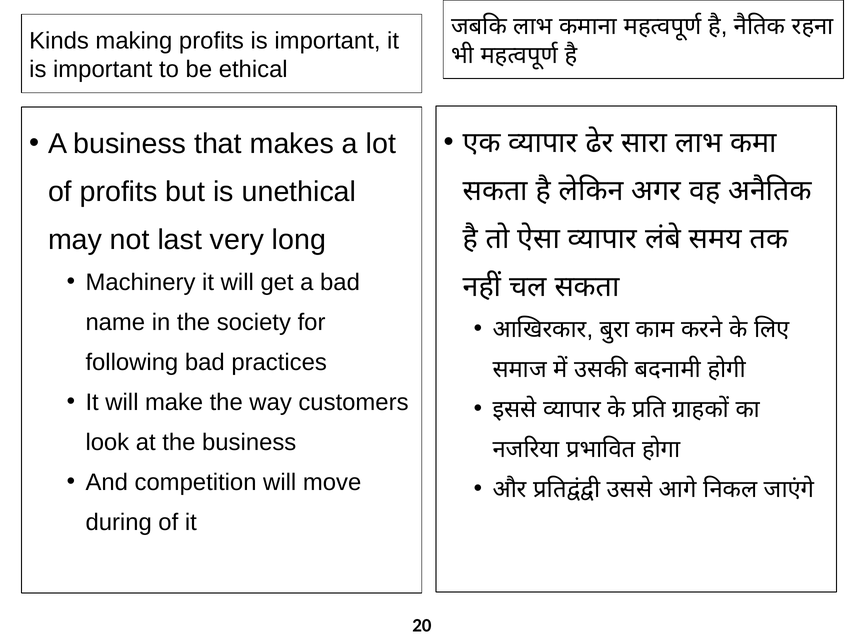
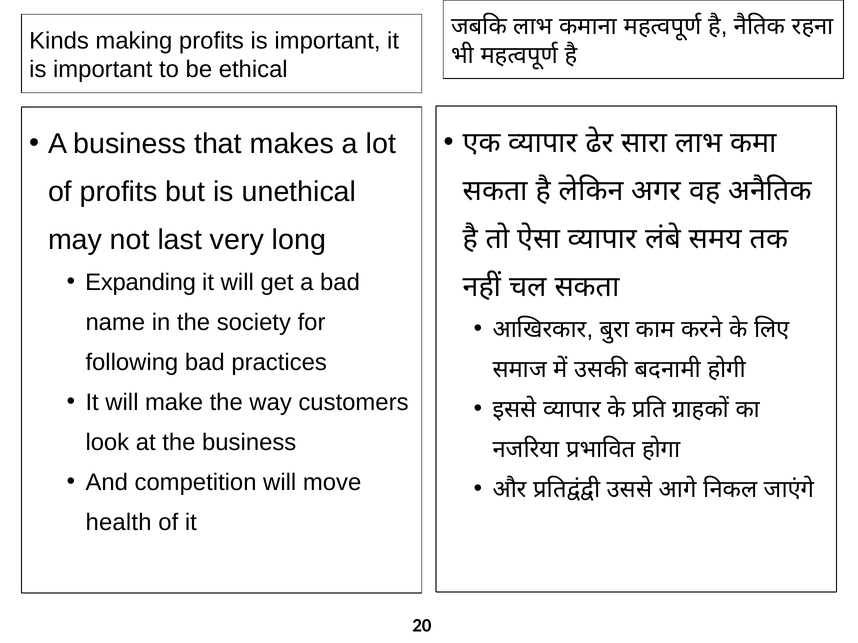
Machinery: Machinery -> Expanding
during: during -> health
